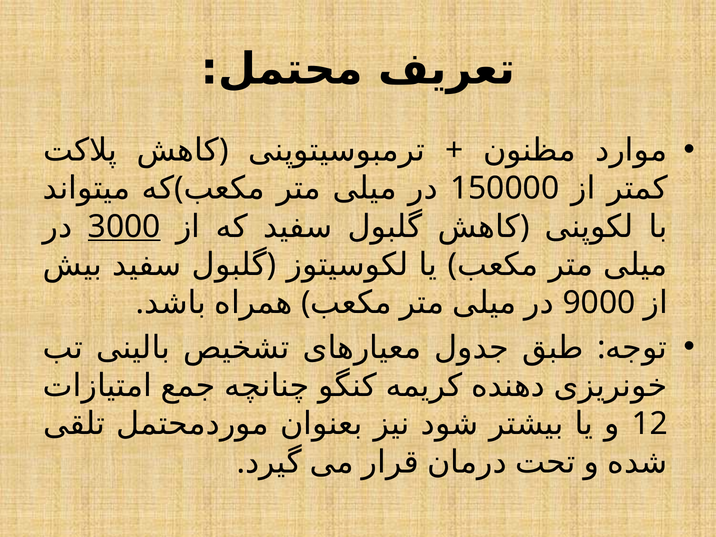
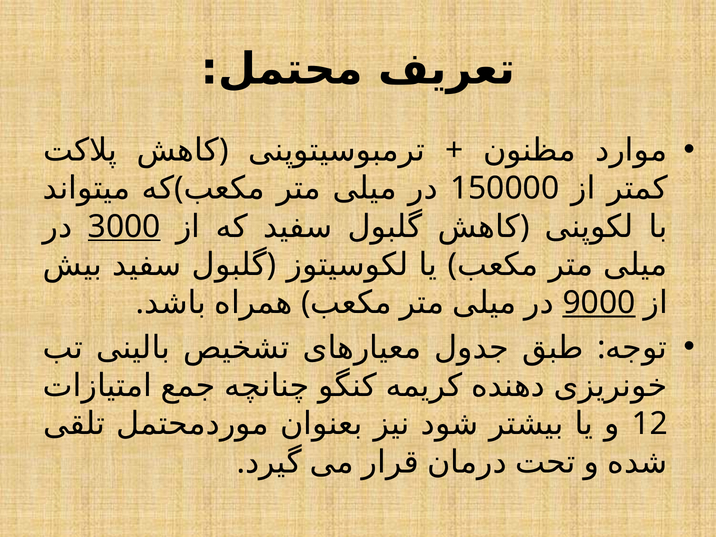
9000 underline: none -> present
